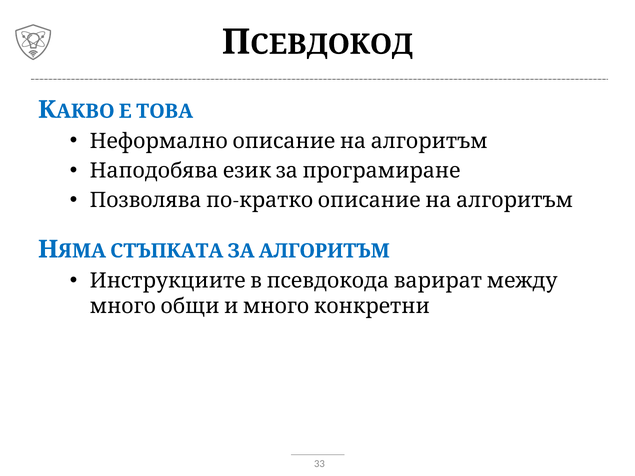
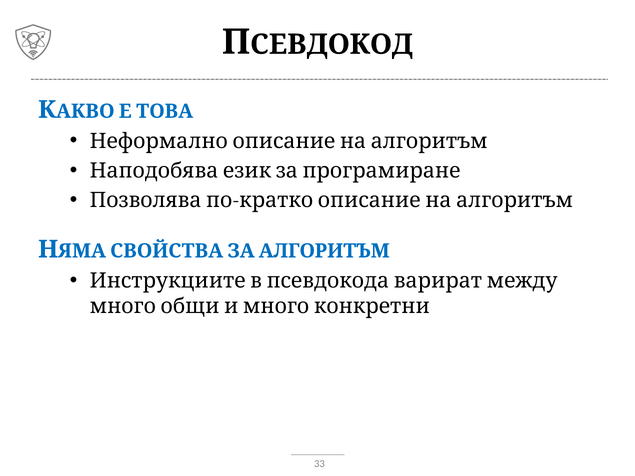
СТЪПКАТА: СТЪПКАТА -> СВОЙСТВА
